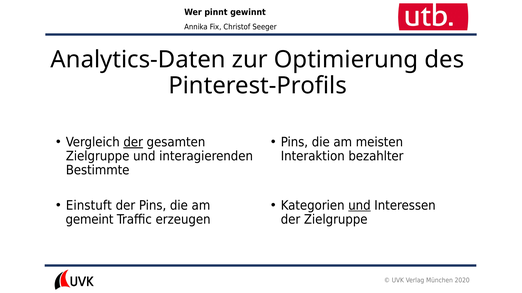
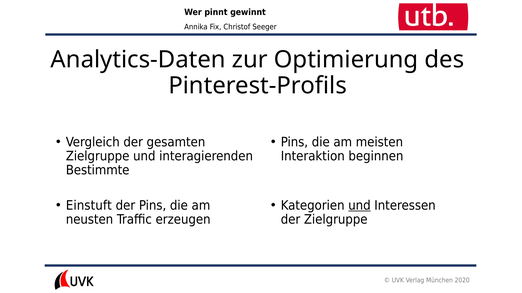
der at (133, 143) underline: present -> none
bezahlter: bezahlter -> beginnen
gemeint: gemeint -> neusten
